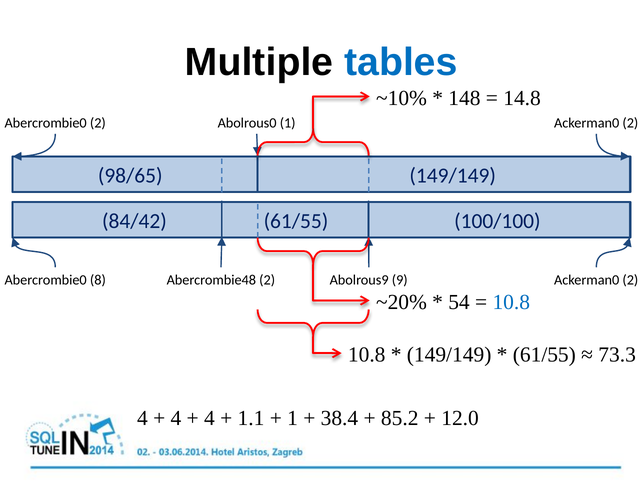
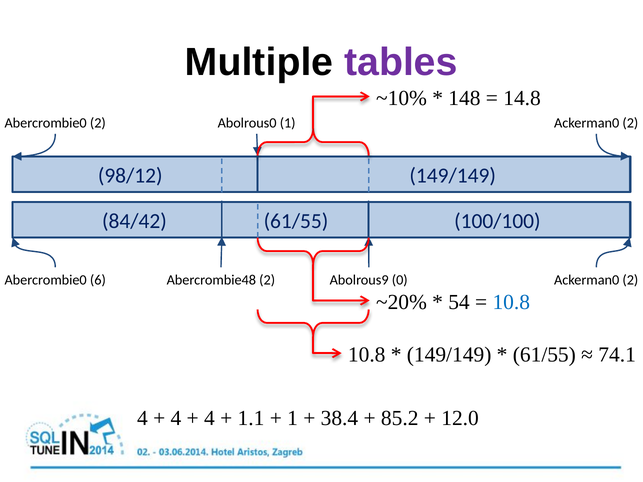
tables colour: blue -> purple
98/65: 98/65 -> 98/12
8: 8 -> 6
9: 9 -> 0
73.3: 73.3 -> 74.1
